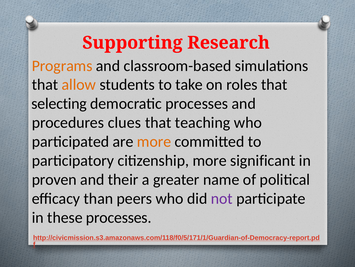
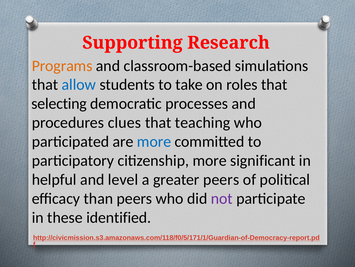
allow colour: orange -> blue
more at (154, 141) colour: orange -> blue
proven: proven -> helpful
their: their -> level
greater name: name -> peers
these processes: processes -> identified
